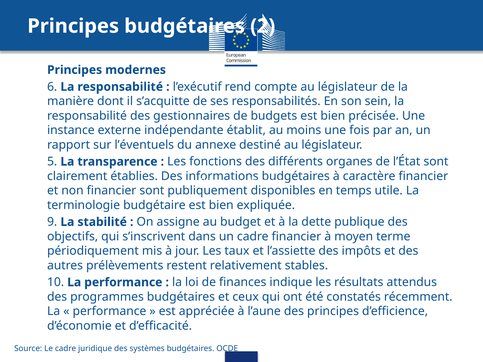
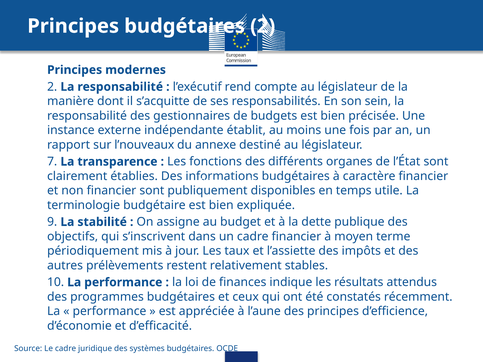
6 at (52, 87): 6 -> 2
l’éventuels: l’éventuels -> l’nouveaux
5: 5 -> 7
